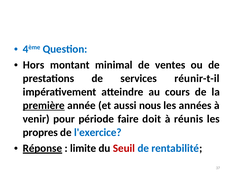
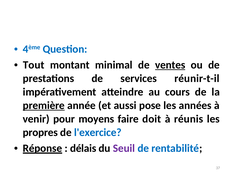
Hors: Hors -> Tout
ventes underline: none -> present
nous: nous -> pose
période: période -> moyens
limite: limite -> délais
Seuil colour: red -> purple
